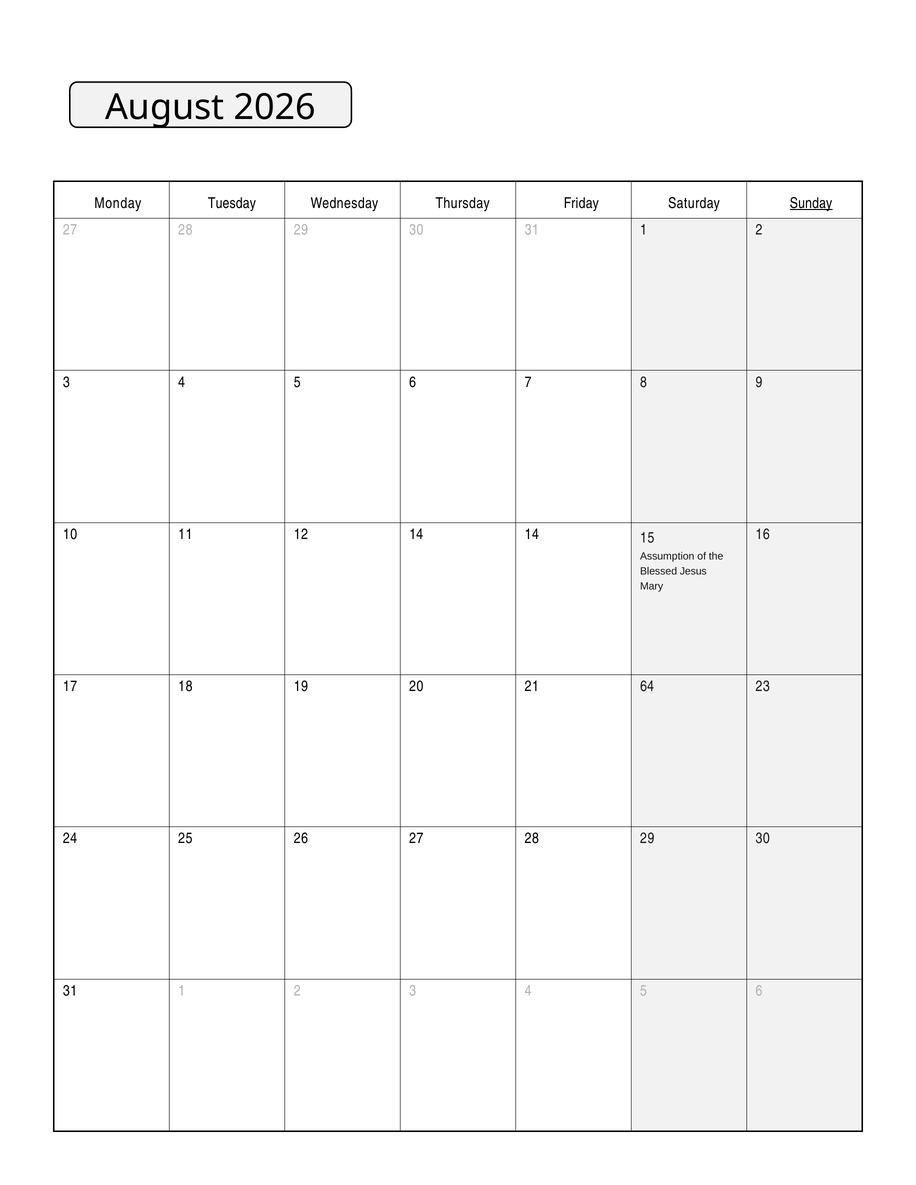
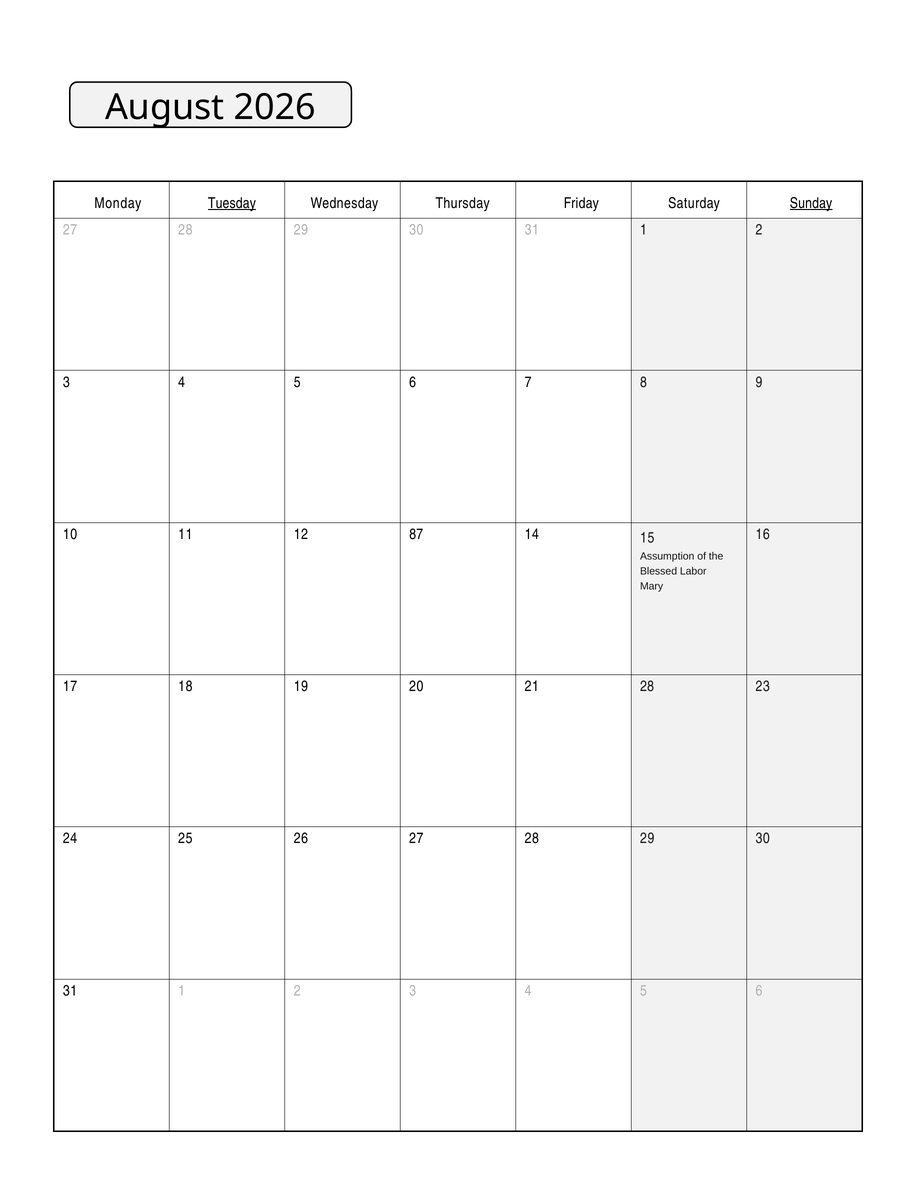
Tuesday underline: none -> present
12 14: 14 -> 87
Jesus: Jesus -> Labor
21 64: 64 -> 28
